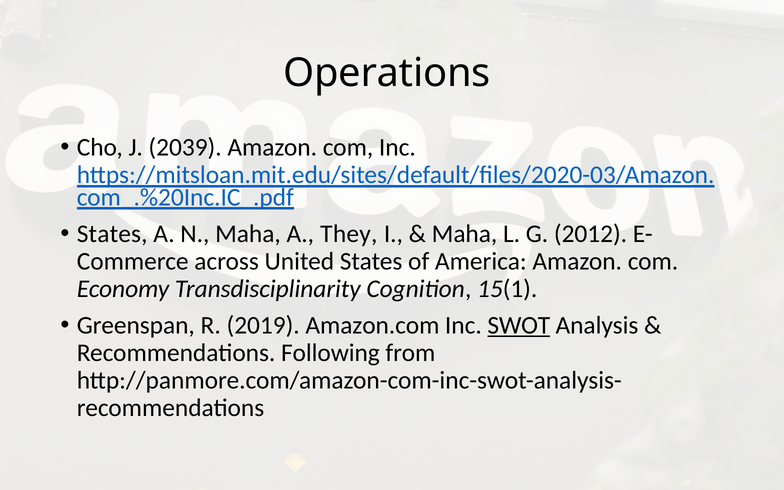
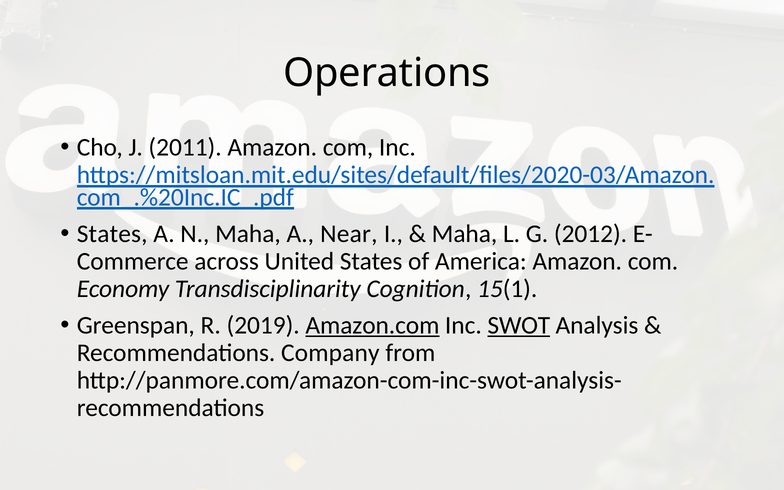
2039: 2039 -> 2011
They: They -> Near
Amazon.com underline: none -> present
Following: Following -> Company
